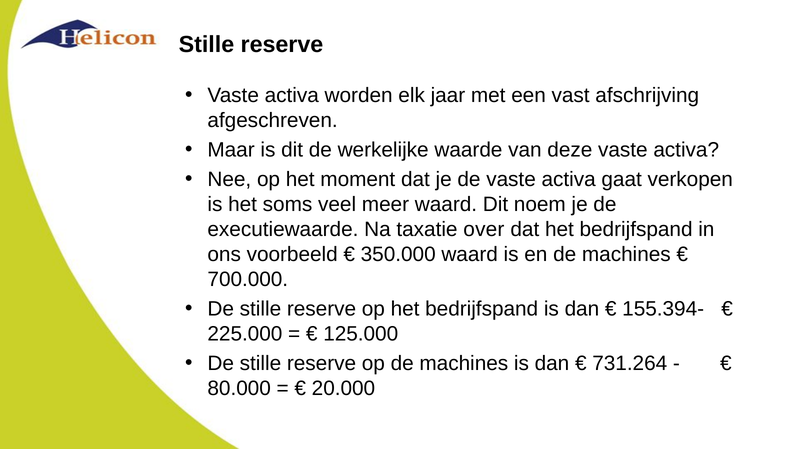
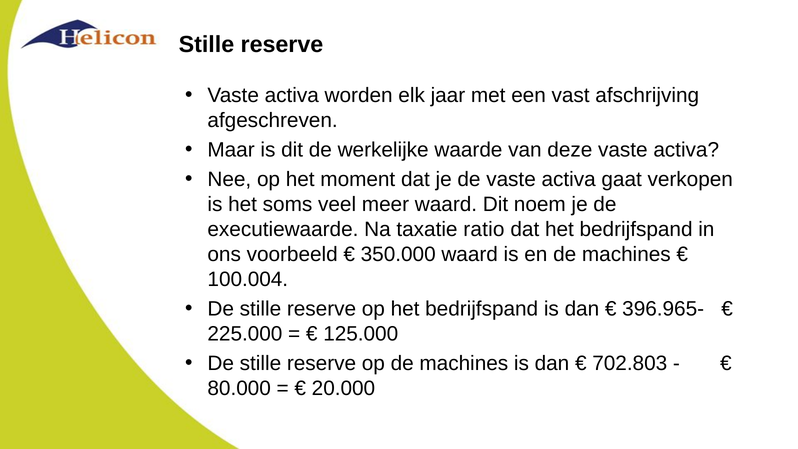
over: over -> ratio
700.000: 700.000 -> 100.004
155.394-: 155.394- -> 396.965-
731.264: 731.264 -> 702.803
